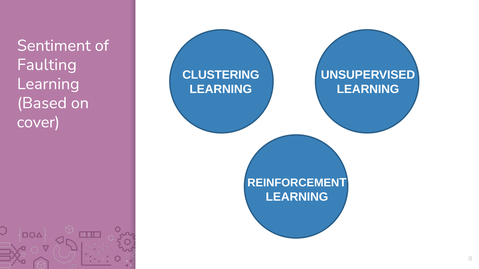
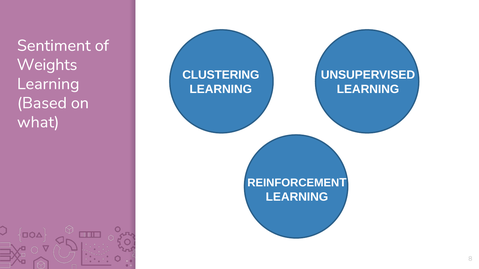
Faulting: Faulting -> Weights
cover: cover -> what
